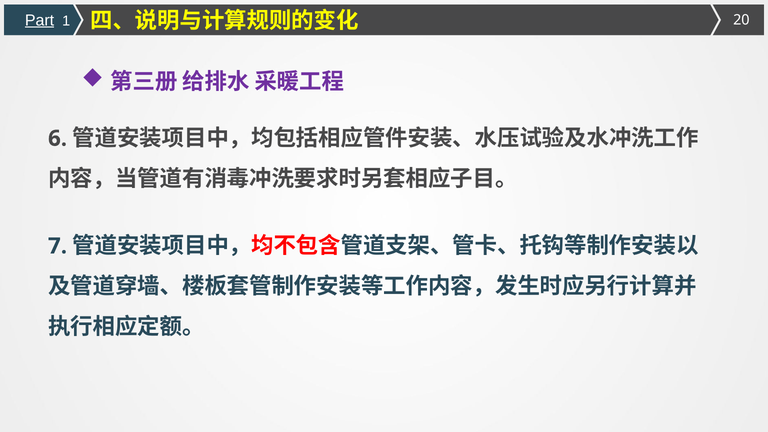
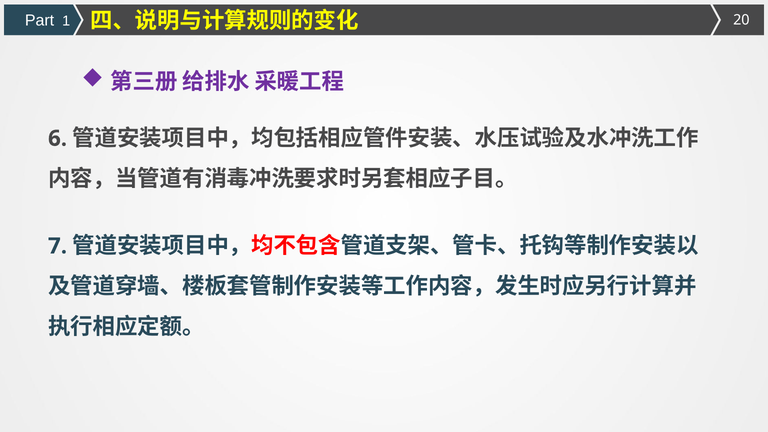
Part underline: present -> none
